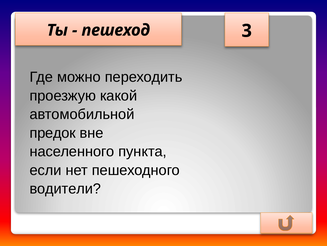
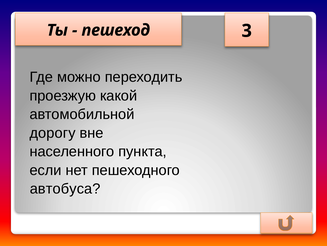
предок: предок -> дорогу
водители: водители -> автобуса
